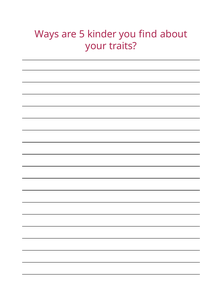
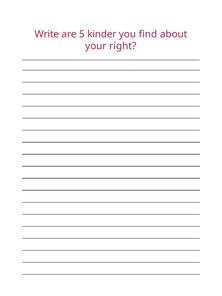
Ways: Ways -> Write
traits: traits -> right
